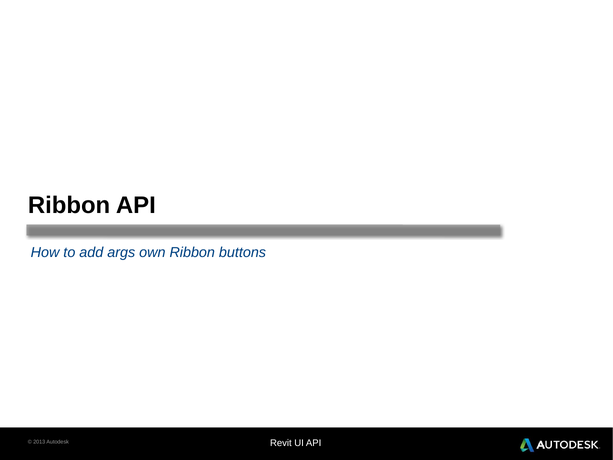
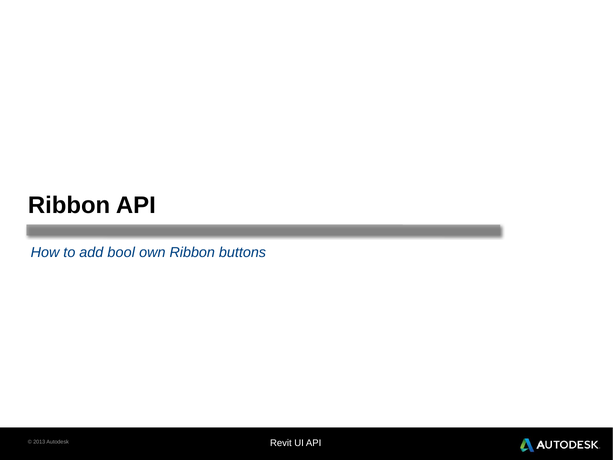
args: args -> bool
